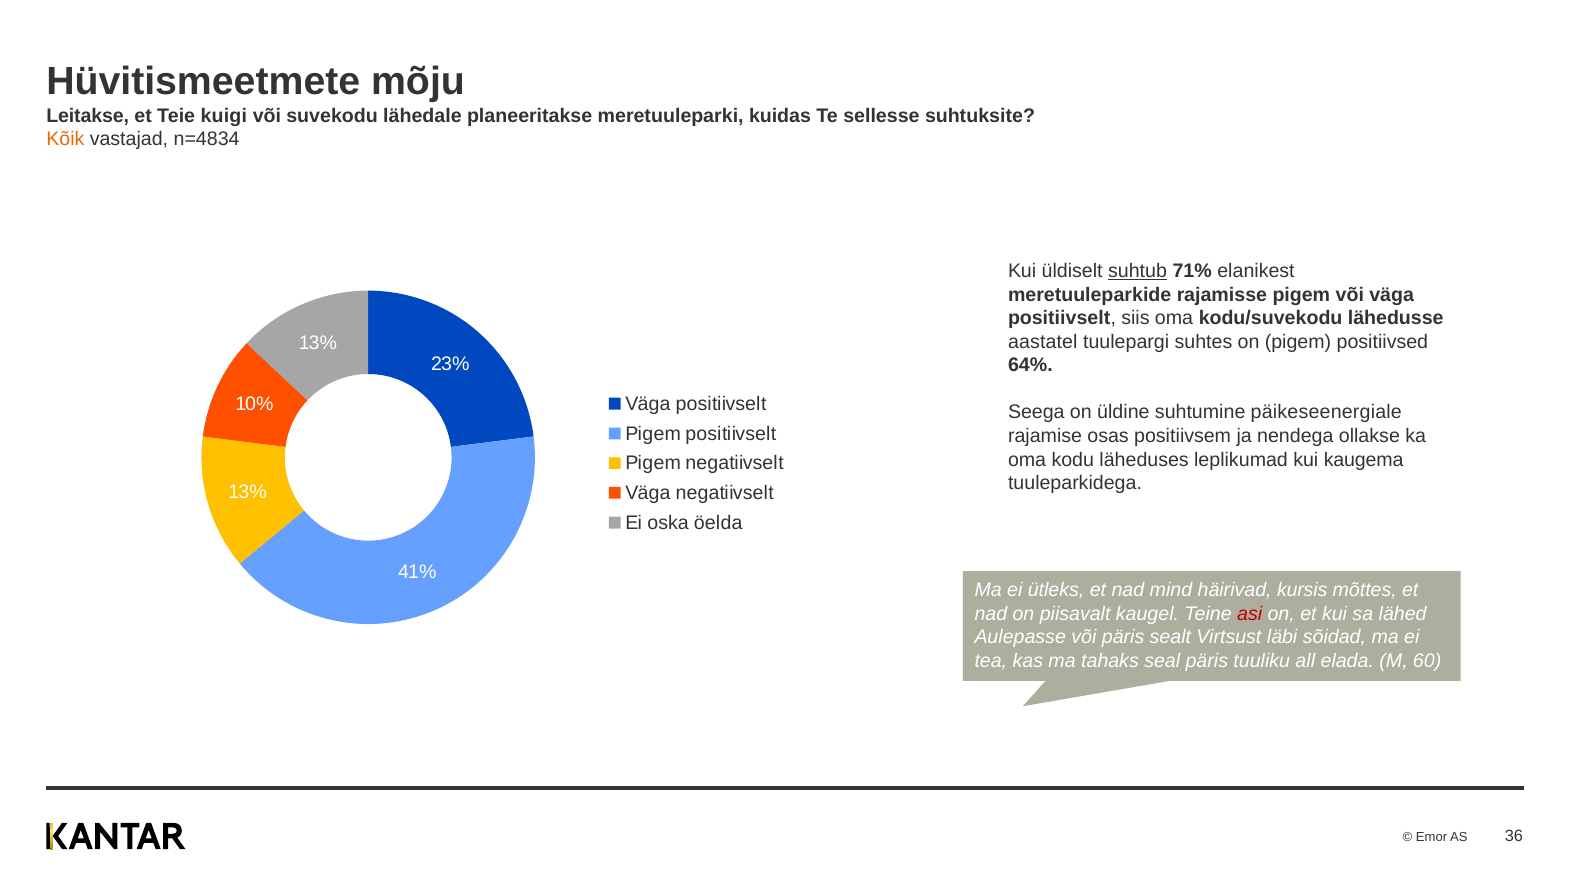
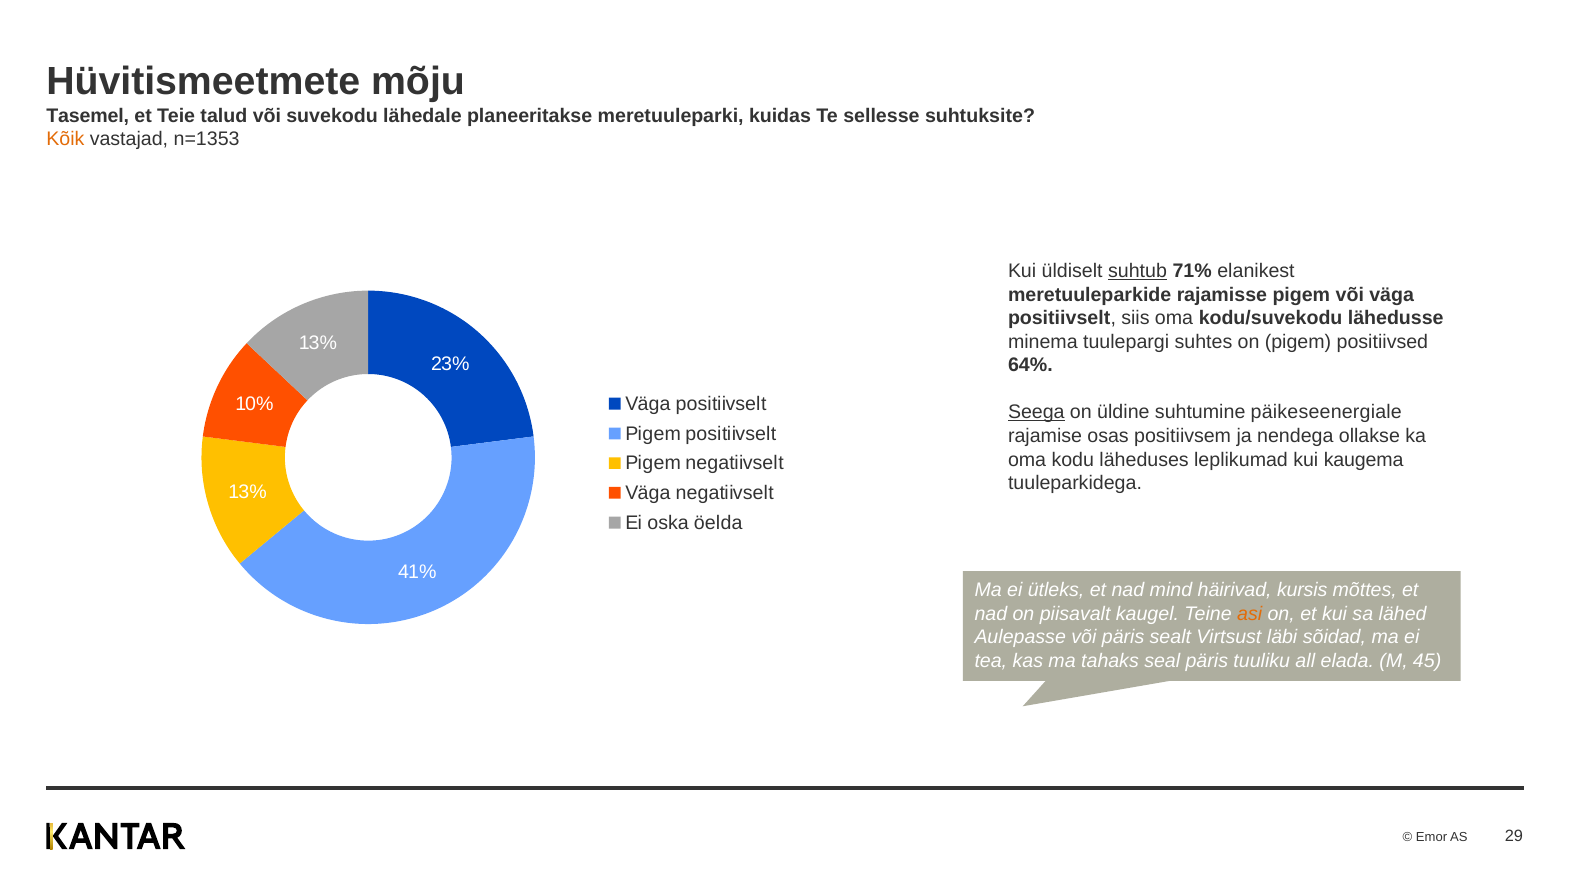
Leitakse: Leitakse -> Tasemel
kuigi: kuigi -> talud
n=4834: n=4834 -> n=1353
aastatel: aastatel -> minema
Seega underline: none -> present
asi colour: red -> orange
60: 60 -> 45
36: 36 -> 29
